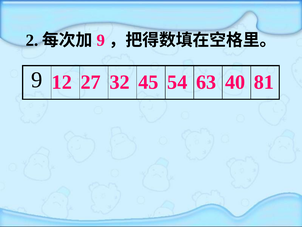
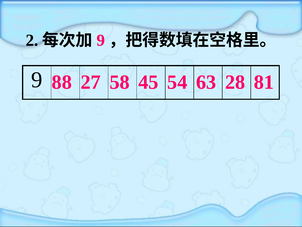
12: 12 -> 88
32: 32 -> 58
40: 40 -> 28
